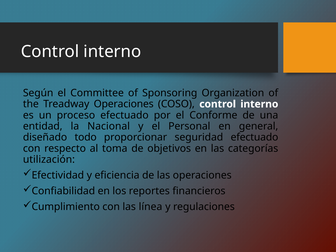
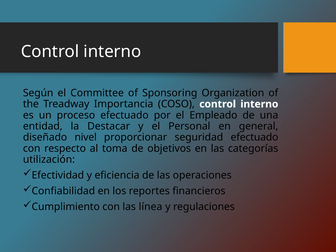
Treadway Operaciones: Operaciones -> Importancia
Conforme: Conforme -> Empleado
Nacional: Nacional -> Destacar
todo: todo -> nivel
